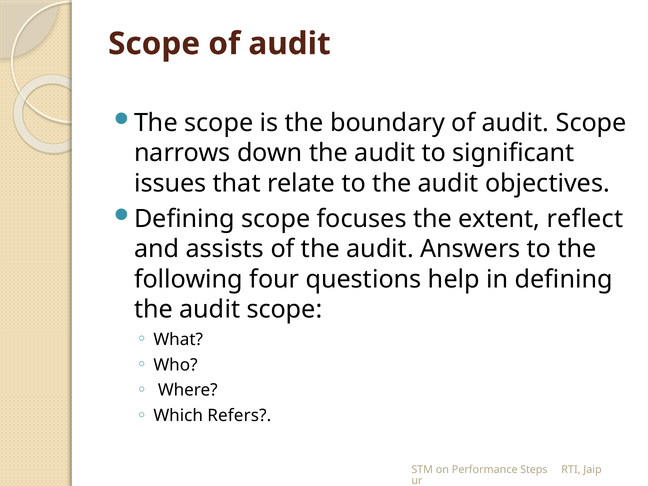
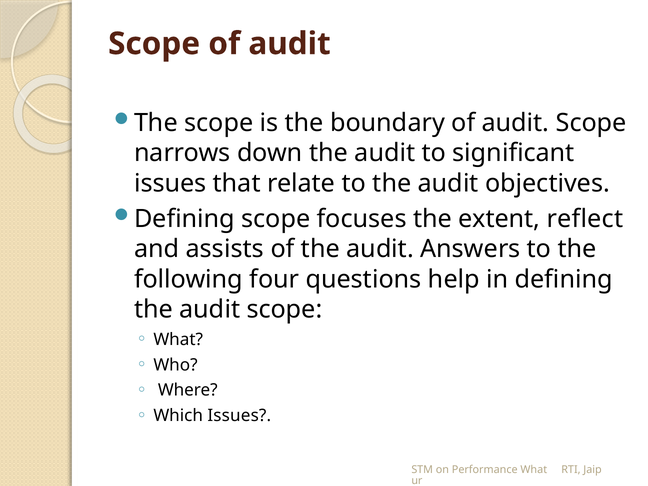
Which Refers: Refers -> Issues
Performance Steps: Steps -> What
